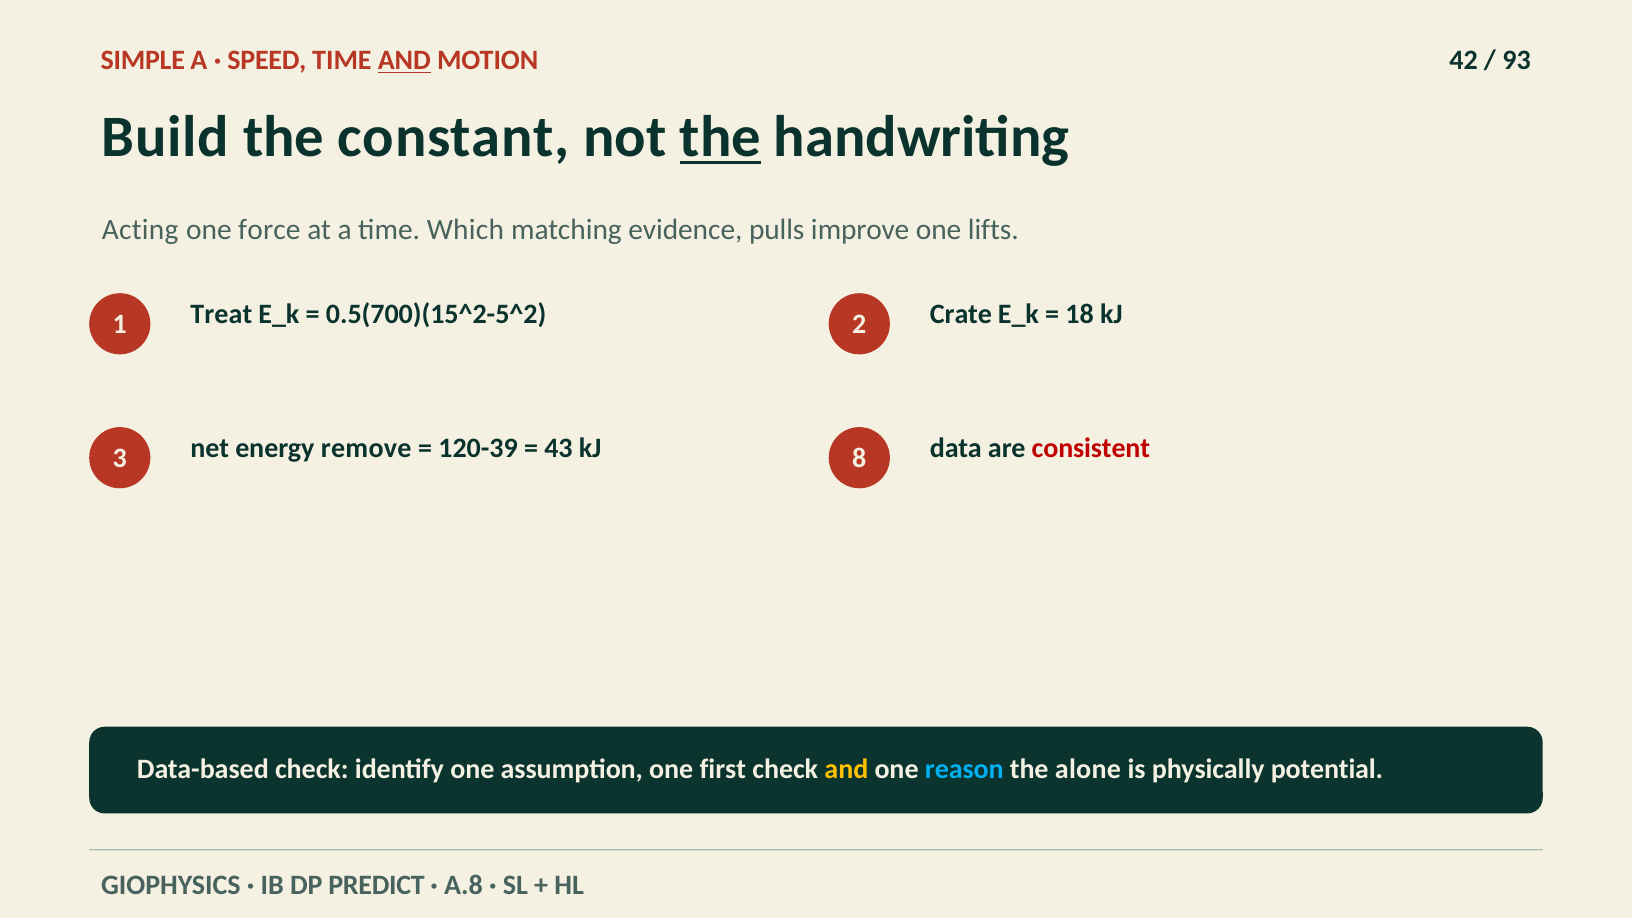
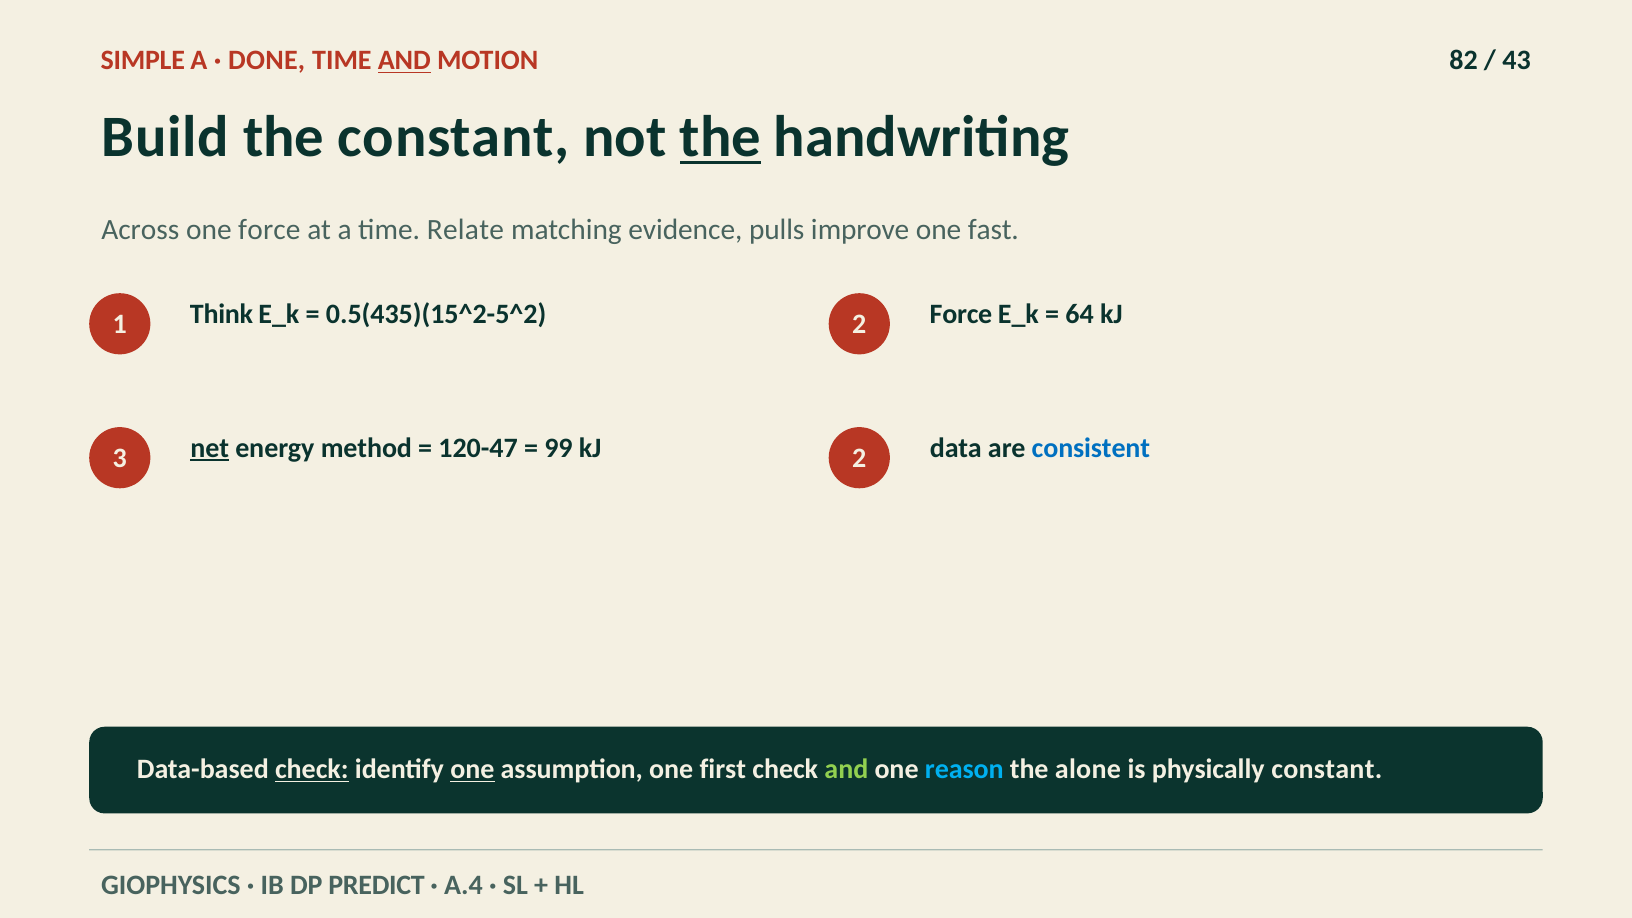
SPEED: SPEED -> DONE
42: 42 -> 82
93: 93 -> 43
Acting: Acting -> Across
Which: Which -> Relate
lifts: lifts -> fast
Treat: Treat -> Think
0.5(700)(15^2-5^2: 0.5(700)(15^2-5^2 -> 0.5(435)(15^2-5^2
2 Crate: Crate -> Force
18: 18 -> 64
net underline: none -> present
remove: remove -> method
120-39: 120-39 -> 120-47
43: 43 -> 99
kJ 8: 8 -> 2
consistent colour: red -> blue
check at (312, 769) underline: none -> present
one at (472, 769) underline: none -> present
and at (846, 769) colour: yellow -> light green
physically potential: potential -> constant
A.8: A.8 -> A.4
